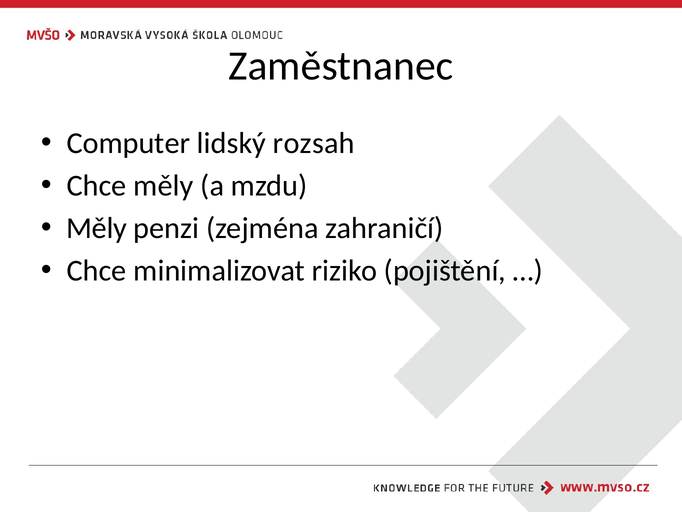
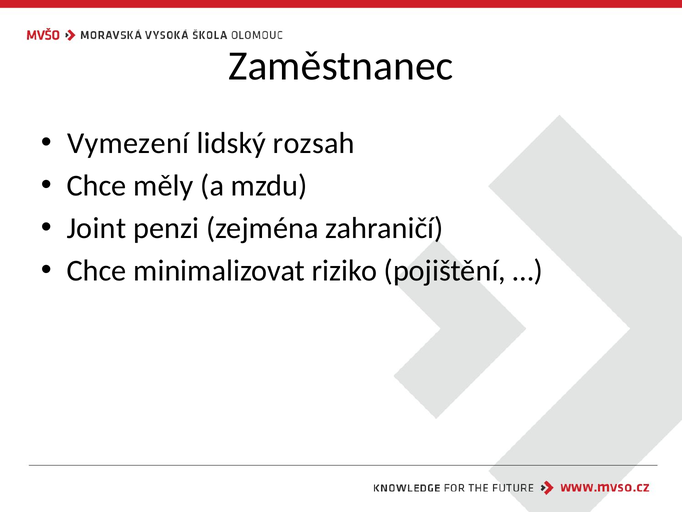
Computer: Computer -> Vymezení
Měly at (97, 228): Měly -> Joint
